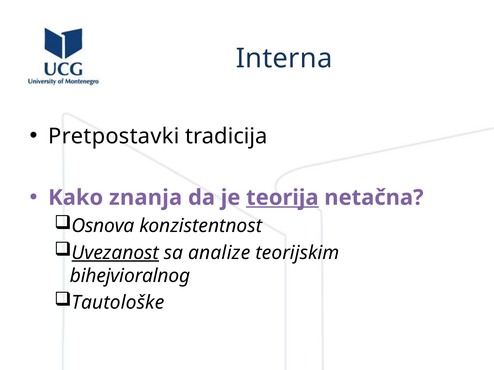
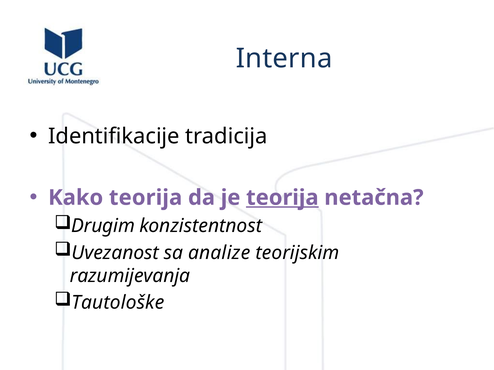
Pretpostavki: Pretpostavki -> Identifikacije
Kako znanja: znanja -> teorija
Osnova: Osnova -> Drugim
Uvezanost underline: present -> none
bihejvioralnog: bihejvioralnog -> razumijevanja
